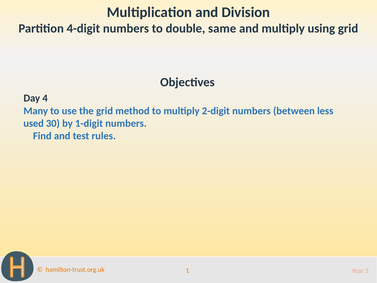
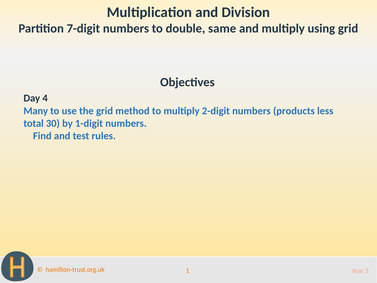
4-digit: 4-digit -> 7-digit
between: between -> products
used: used -> total
